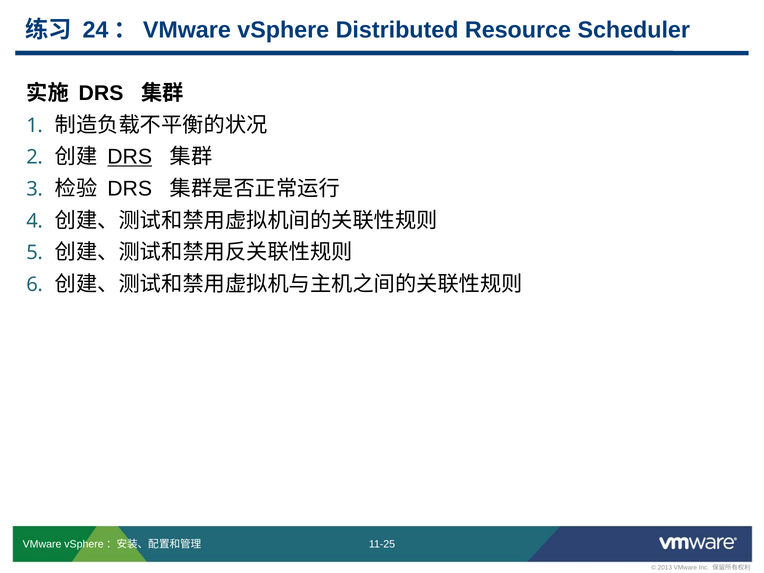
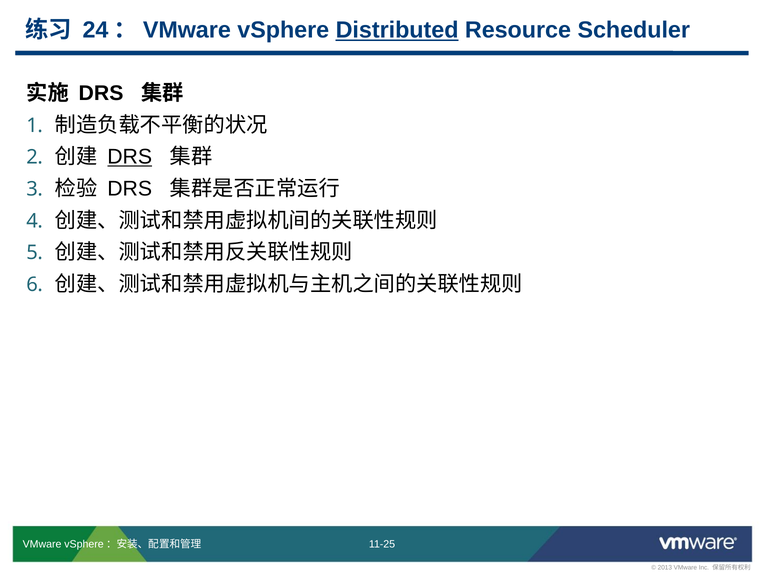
Distributed underline: none -> present
